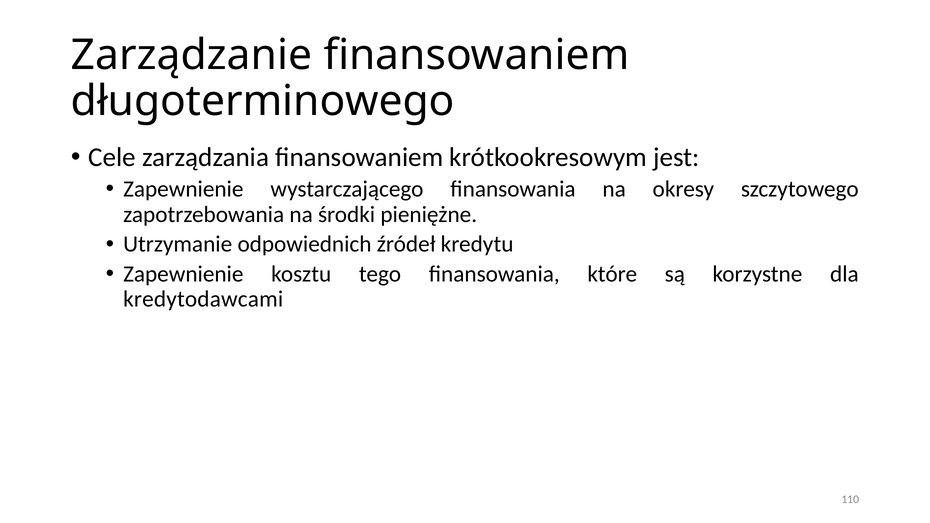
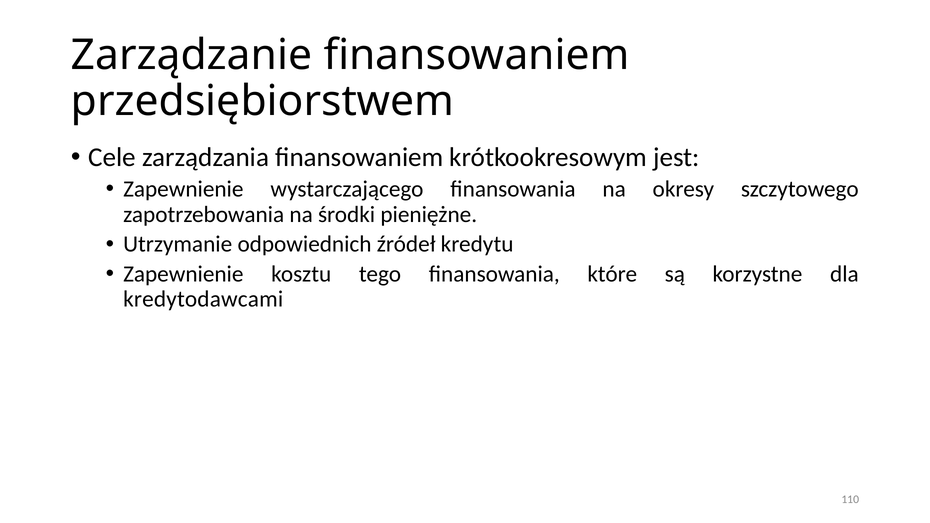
długoterminowego: długoterminowego -> przedsiębiorstwem
